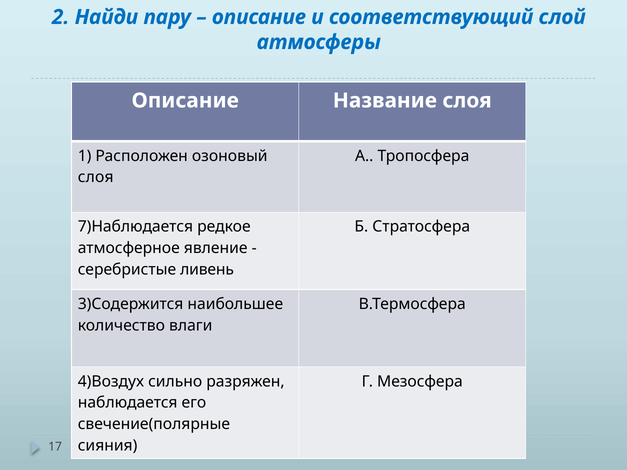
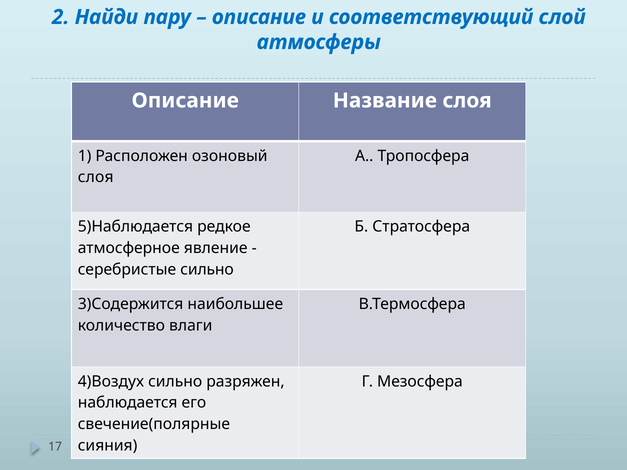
7)Наблюдается: 7)Наблюдается -> 5)Наблюдается
серебристые ливень: ливень -> сильно
